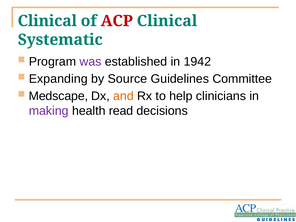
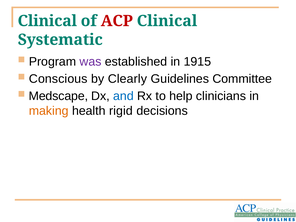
1942: 1942 -> 1915
Expanding: Expanding -> Conscious
Source: Source -> Clearly
and colour: orange -> blue
making colour: purple -> orange
read: read -> rigid
